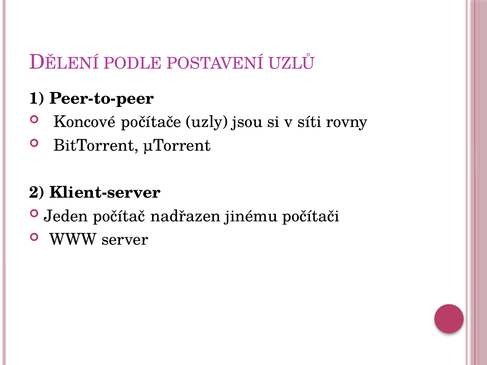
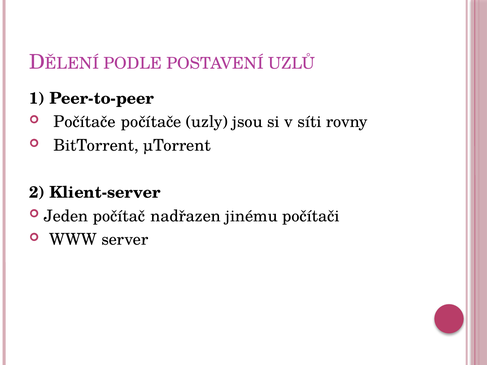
Koncové at (85, 122): Koncové -> Počítače
